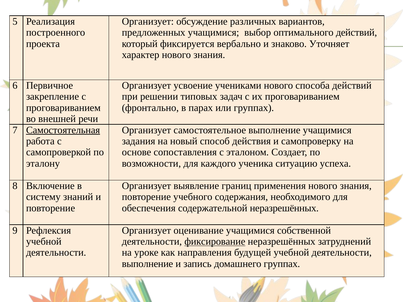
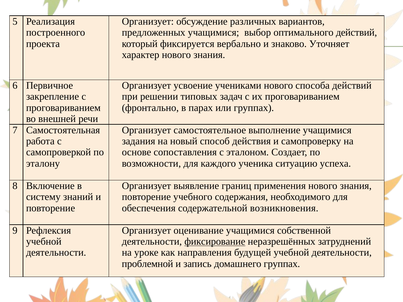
Самостоятельная underline: present -> none
содержательной неразрешённых: неразрешённых -> возникновения
выполнение at (147, 264): выполнение -> проблемной
